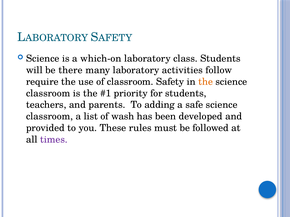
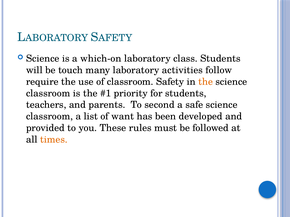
there: there -> touch
adding: adding -> second
wash: wash -> want
times colour: purple -> orange
